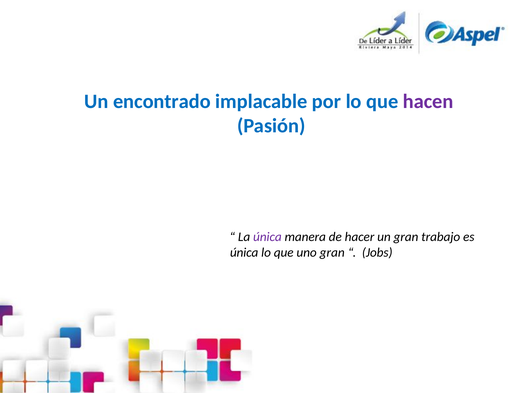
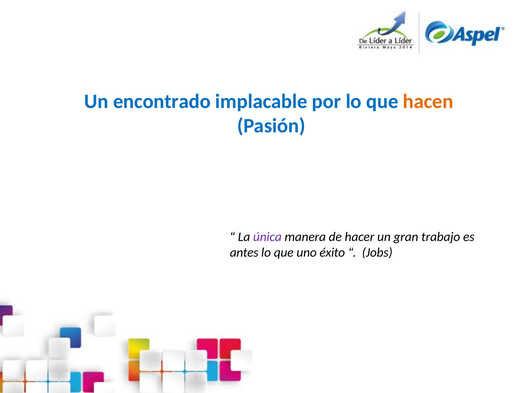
hacen colour: purple -> orange
única at (244, 252): única -> antes
uno gran: gran -> éxito
